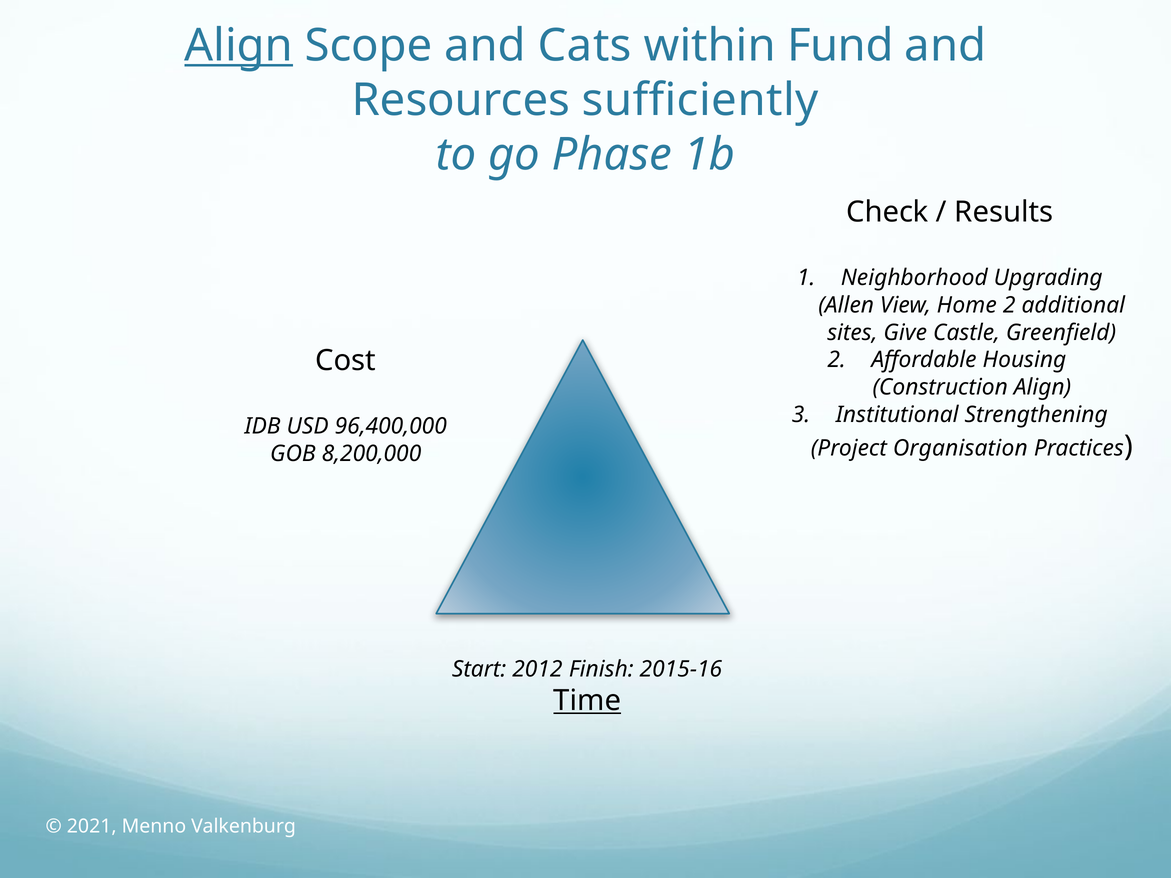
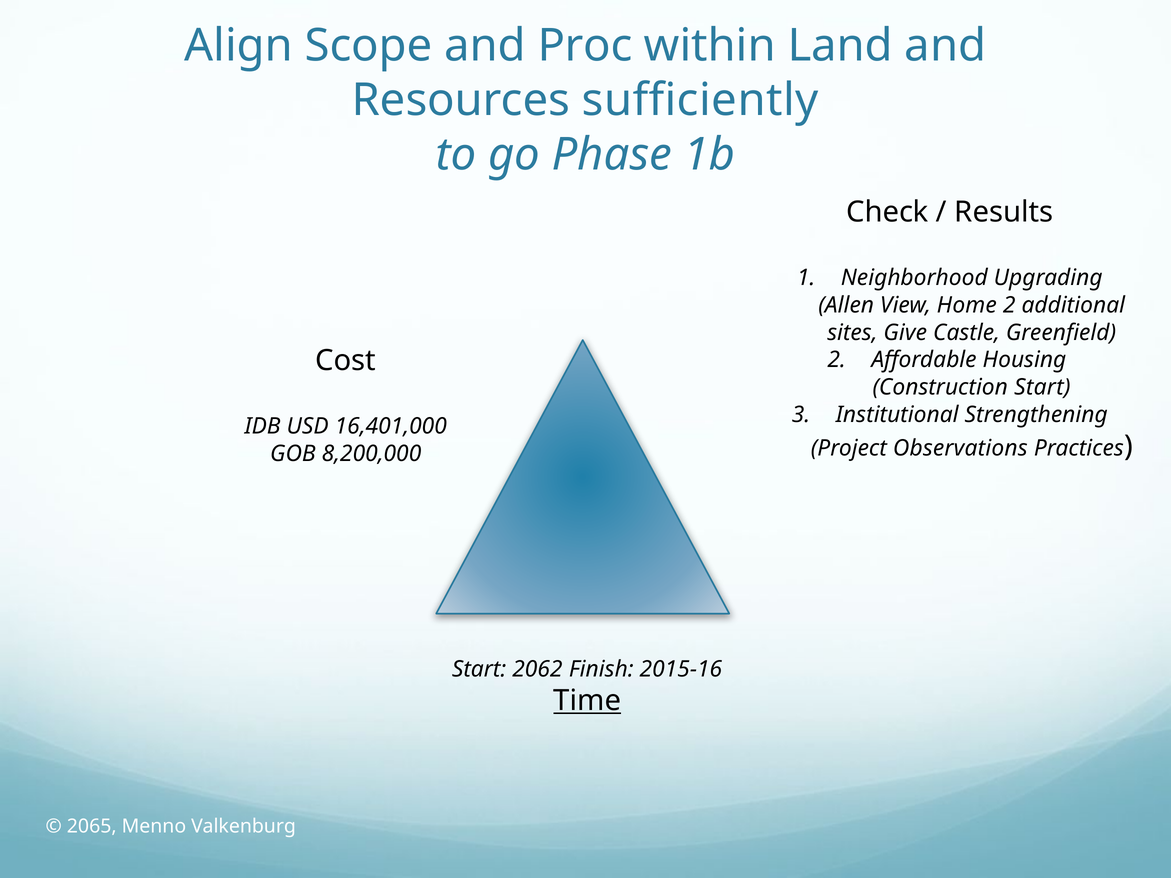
Align at (239, 46) underline: present -> none
Cats: Cats -> Proc
Fund: Fund -> Land
Construction Align: Align -> Start
96,400,000: 96,400,000 -> 16,401,000
Organisation: Organisation -> Observations
2012: 2012 -> 2062
2021: 2021 -> 2065
